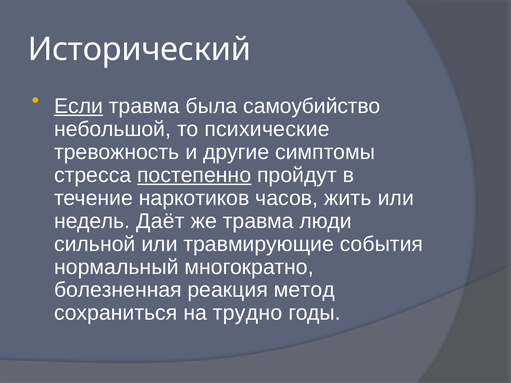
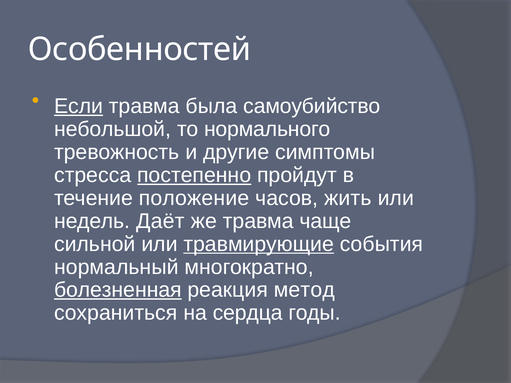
Исторический: Исторический -> Особенностей
психические: психические -> нормального
наркотиков: наркотиков -> положение
люди: люди -> чаще
травмирующие underline: none -> present
болезненная underline: none -> present
трудно: трудно -> сердца
